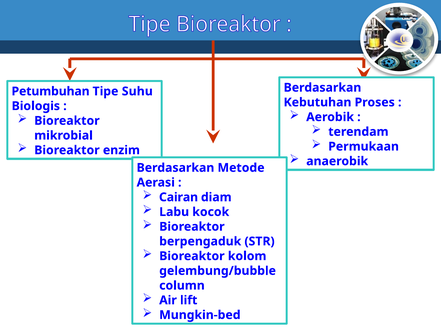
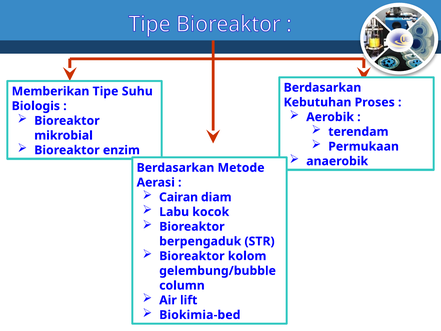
Petumbuhan: Petumbuhan -> Memberikan
Mungkin-bed: Mungkin-bed -> Biokimia-bed
